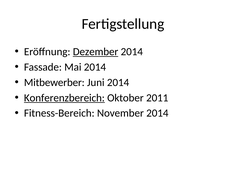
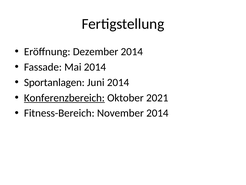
Dezember underline: present -> none
Mitbewerber: Mitbewerber -> Sportanlagen
2011: 2011 -> 2021
